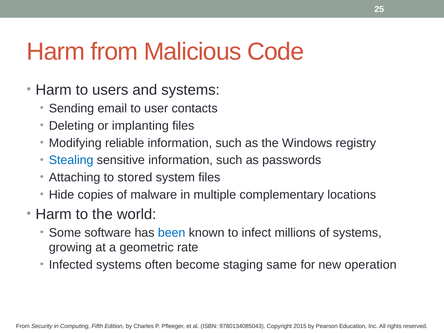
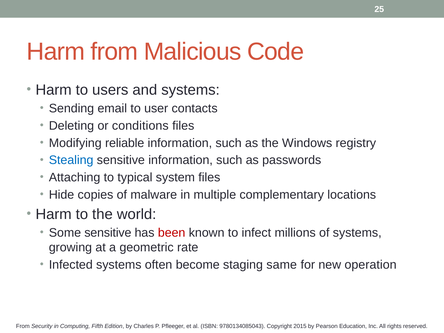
implanting: implanting -> conditions
stored: stored -> typical
Some software: software -> sensitive
been colour: blue -> red
